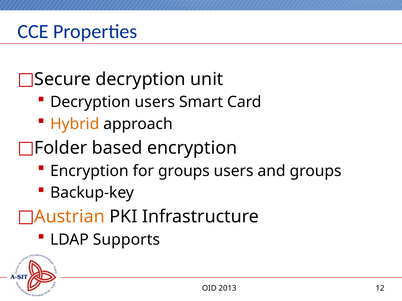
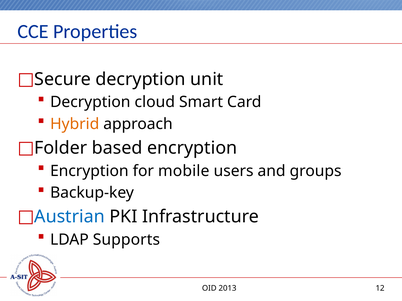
Decryption users: users -> cloud
for groups: groups -> mobile
Austrian colour: orange -> blue
